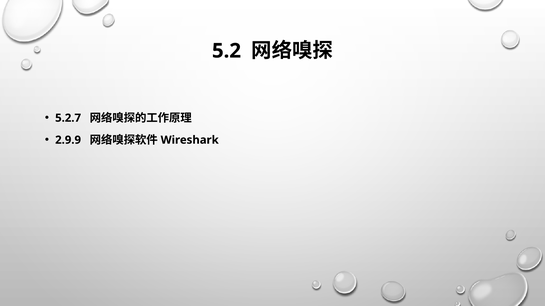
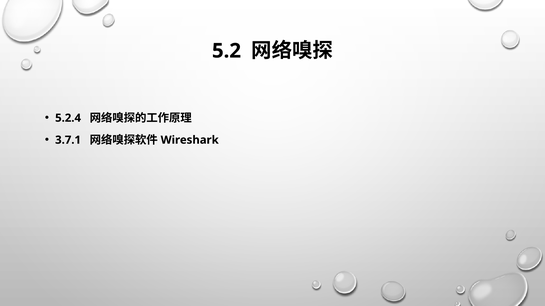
5.2.7: 5.2.7 -> 5.2.4
2.9.9: 2.9.9 -> 3.7.1
